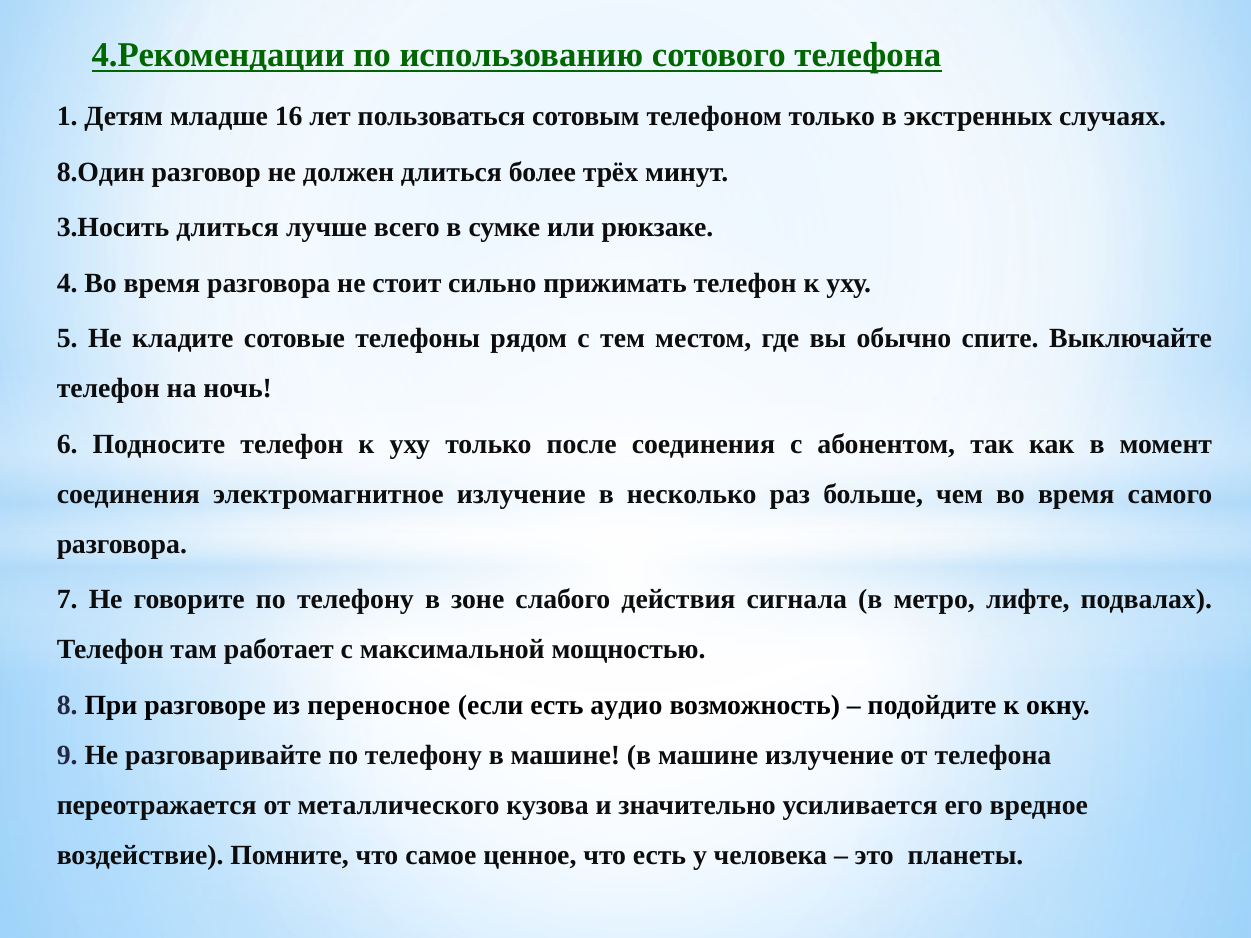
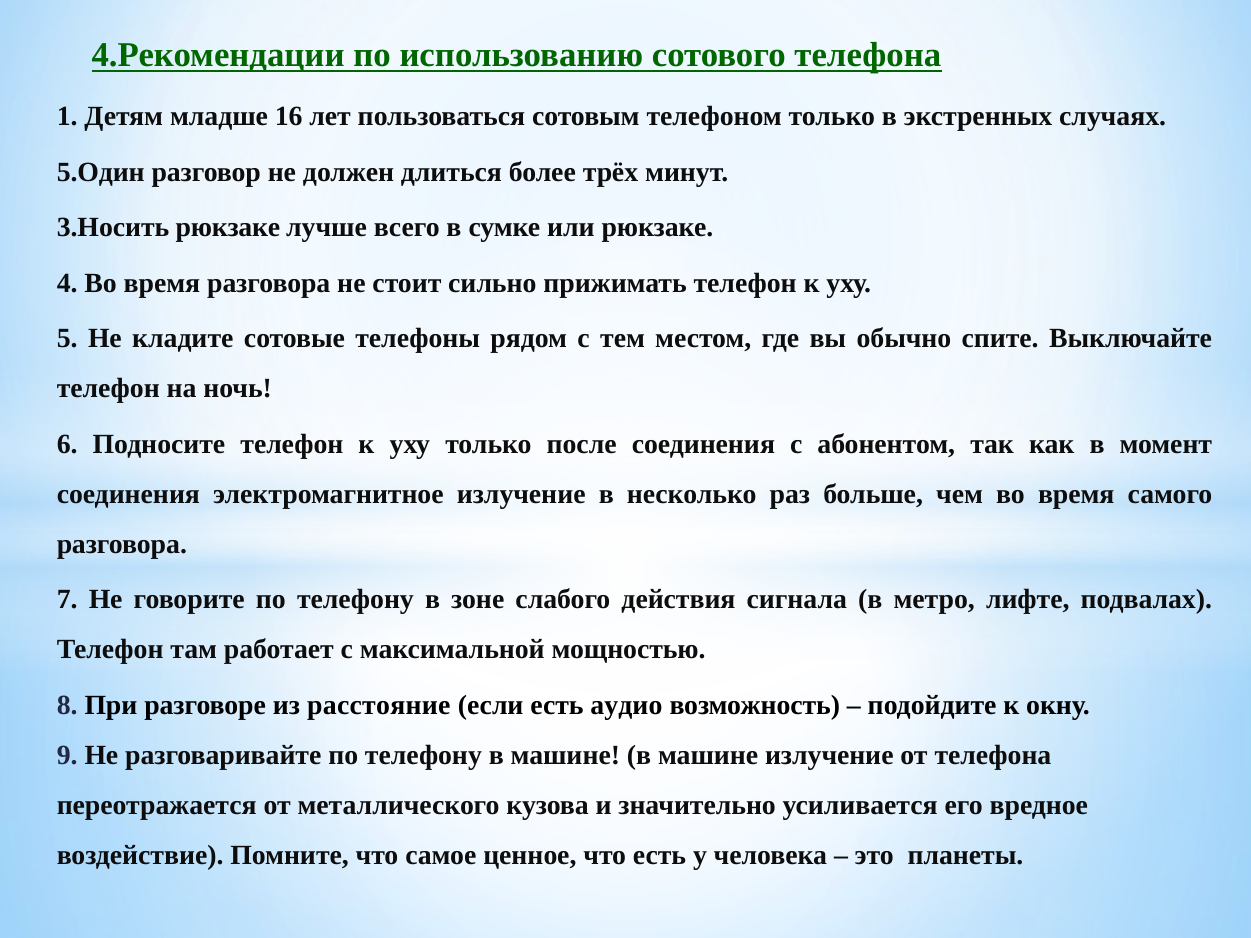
8.Один: 8.Один -> 5.Один
3.Носить длиться: длиться -> рюкзаке
переносное: переносное -> расстояние
